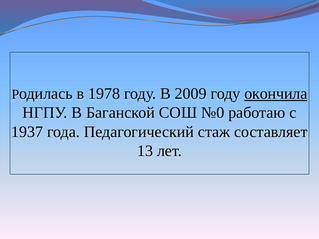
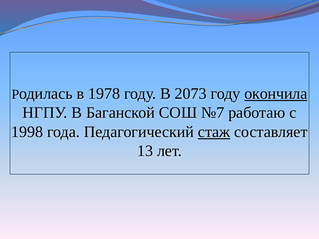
2009: 2009 -> 2073
№0: №0 -> №7
1937: 1937 -> 1998
стаж underline: none -> present
